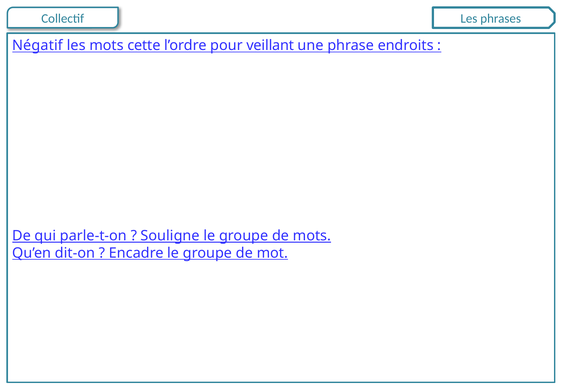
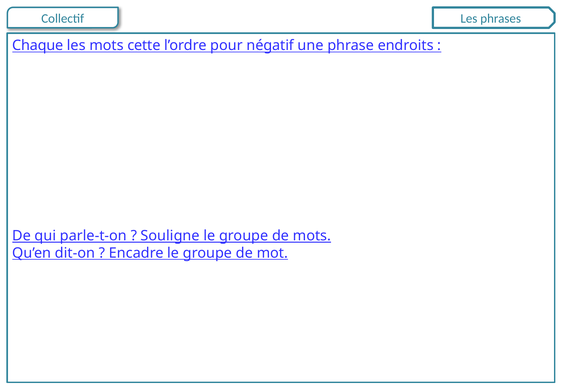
Négatif: Négatif -> Chaque
veillant: veillant -> négatif
